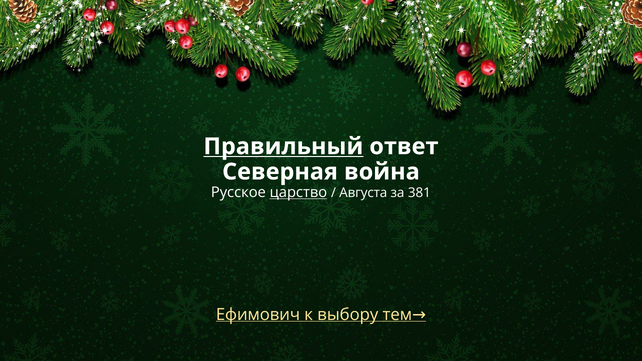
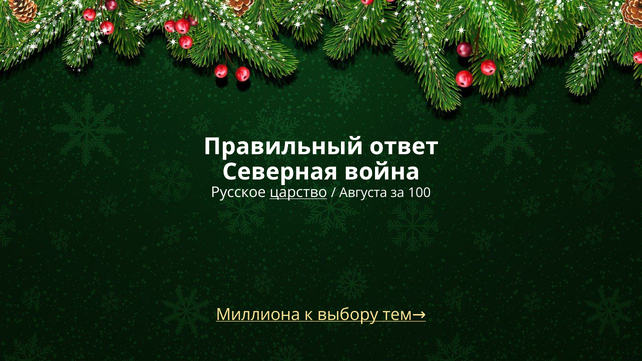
Правильный underline: present -> none
381: 381 -> 100
Ефимович: Ефимович -> Миллиона
